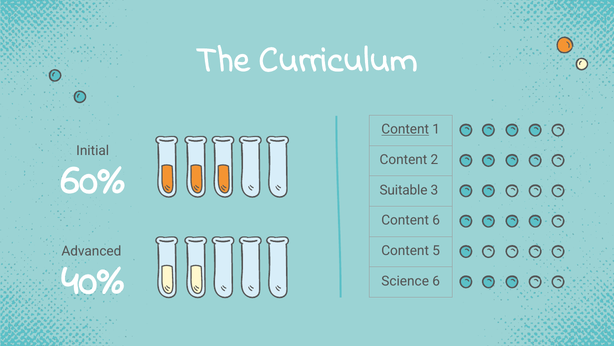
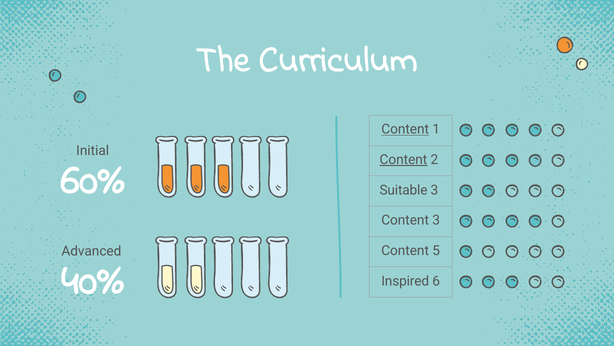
Content at (403, 159) underline: none -> present
Content 6: 6 -> 3
Science: Science -> Inspired
